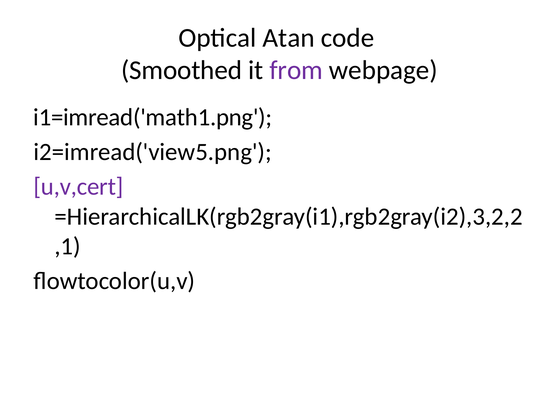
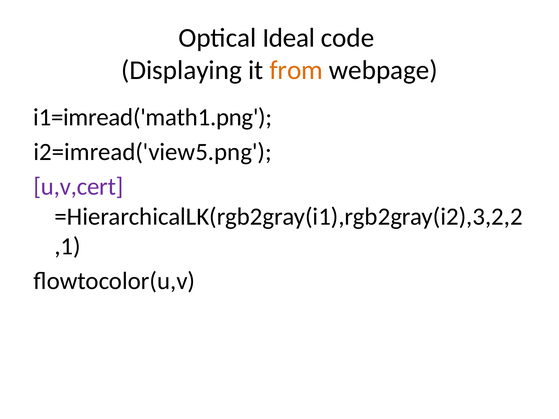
Atan: Atan -> Ideal
Smoothed: Smoothed -> Displaying
from colour: purple -> orange
